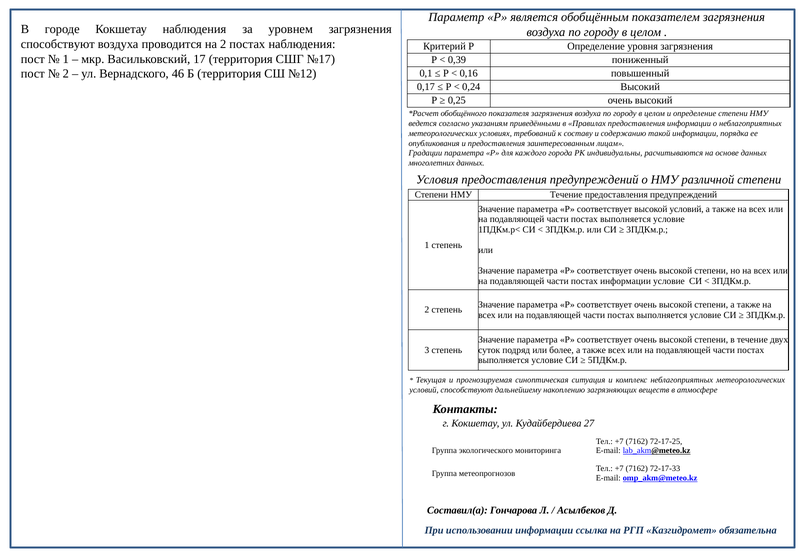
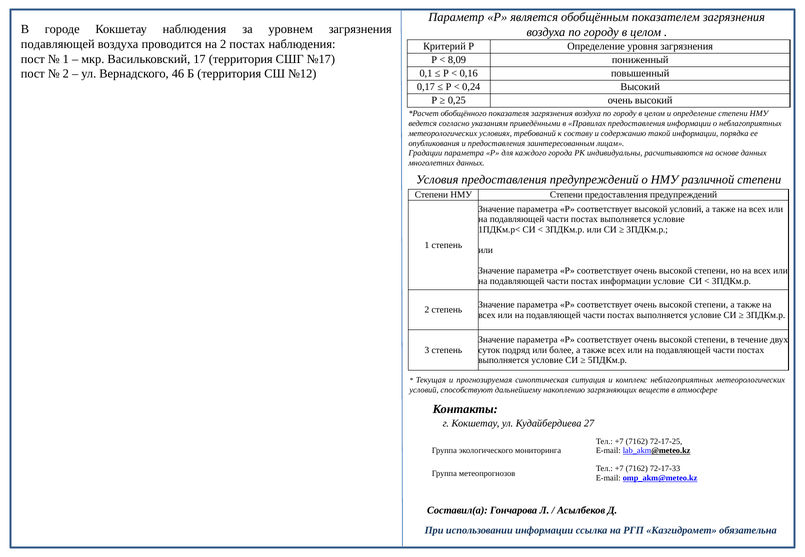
способствуют at (58, 44): способствуют -> подавляющей
0,39: 0,39 -> 8,09
НМУ Течение: Течение -> Степени
